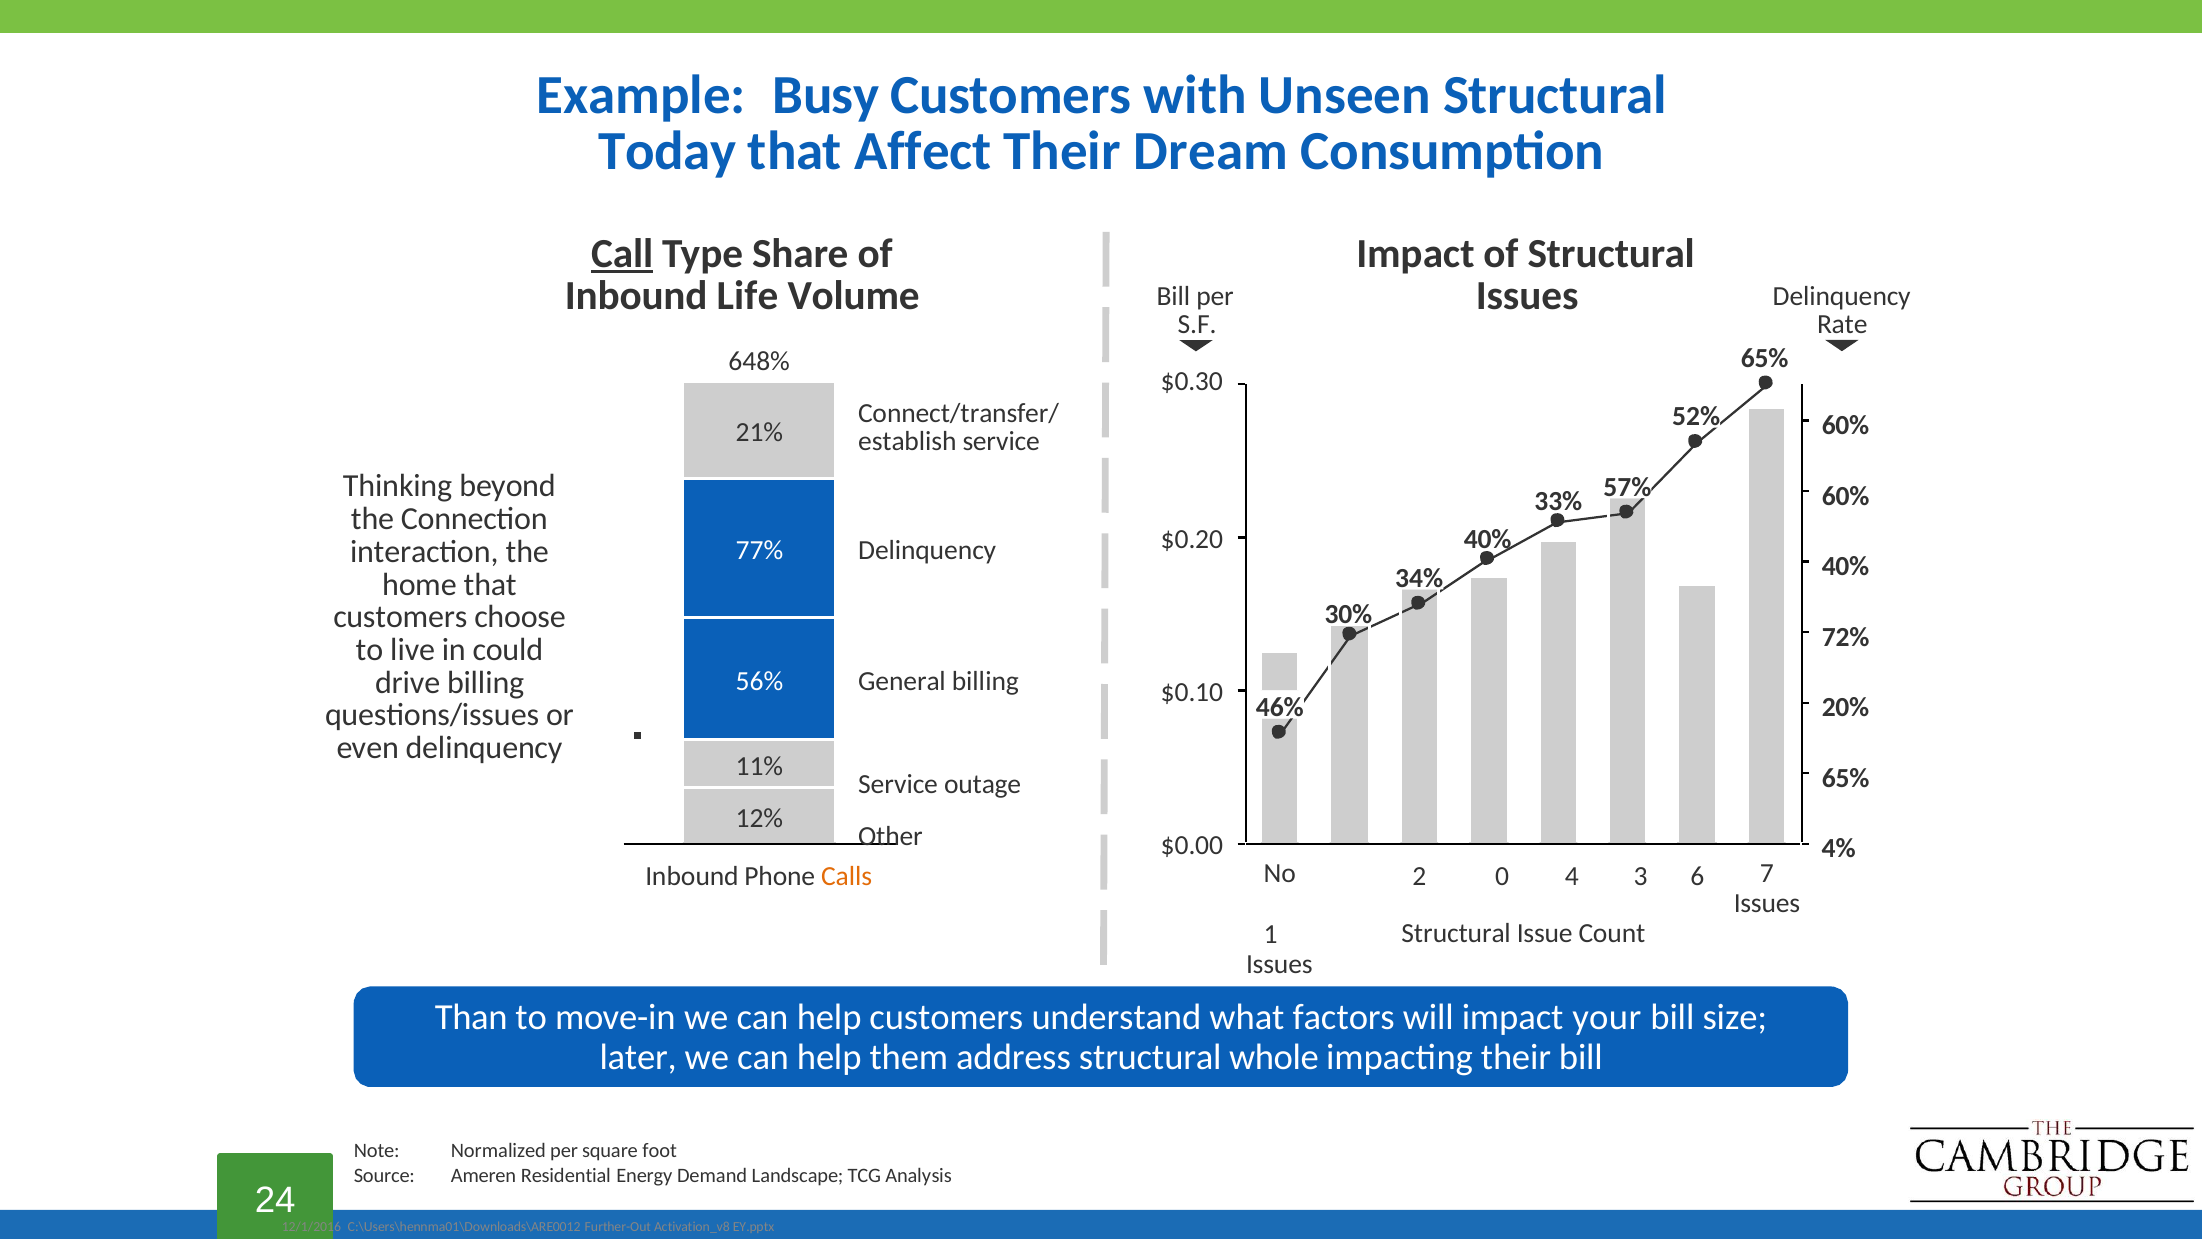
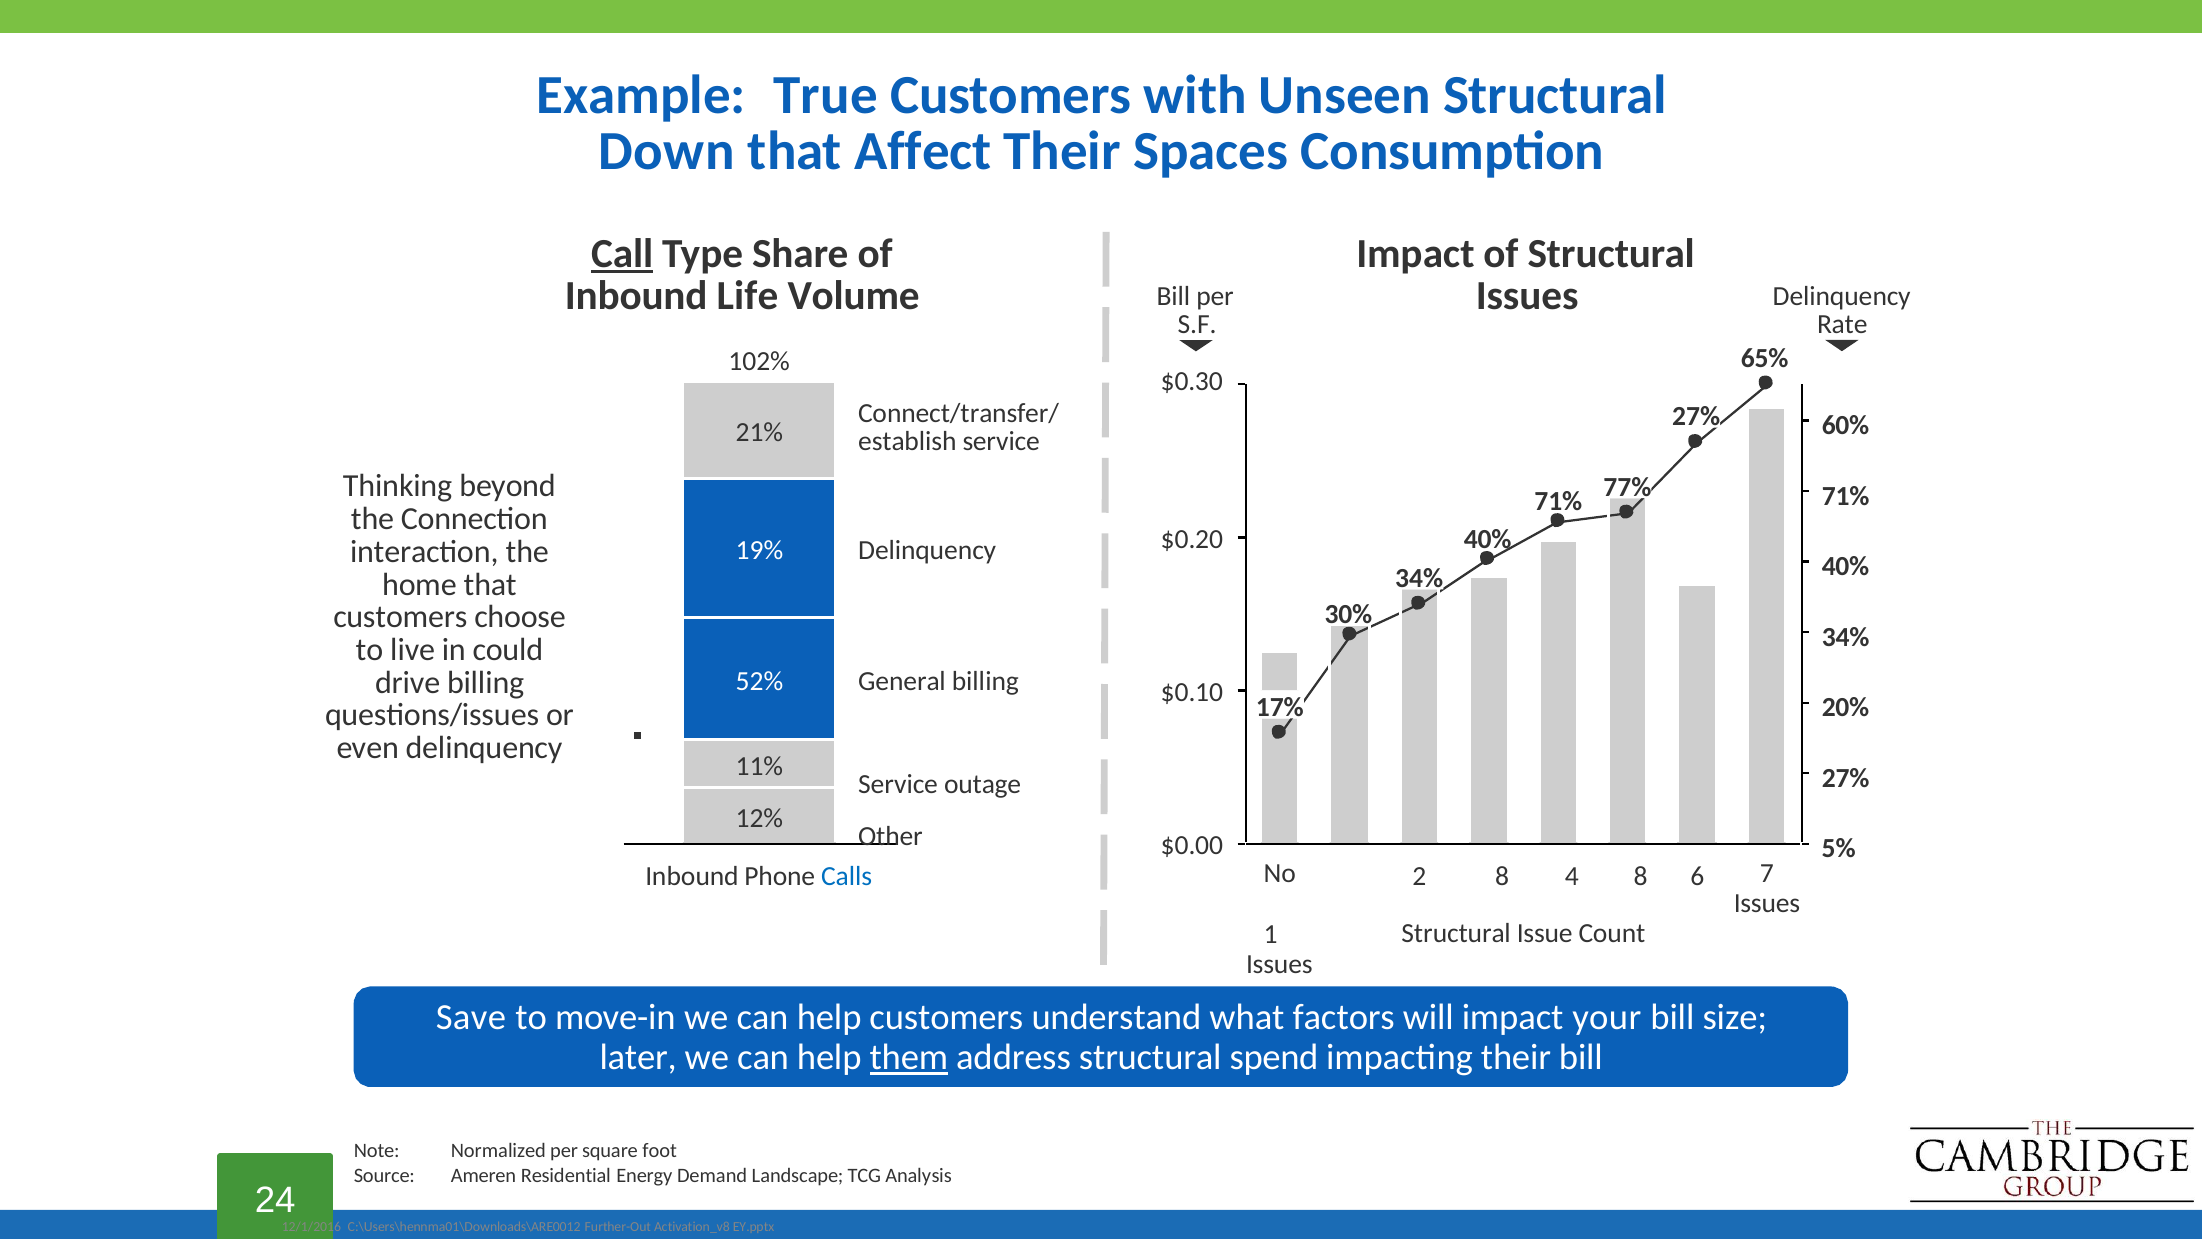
Busy: Busy -> True
Today: Today -> Down
Dream: Dream -> Spaces
648%: 648% -> 102%
52% at (1696, 416): 52% -> 27%
57%: 57% -> 77%
60% at (1846, 496): 60% -> 71%
33% at (1558, 501): 33% -> 71%
77%: 77% -> 19%
72% at (1846, 637): 72% -> 34%
56%: 56% -> 52%
46%: 46% -> 17%
65% at (1846, 778): 65% -> 27%
4%: 4% -> 5%
Calls colour: orange -> blue
2 0: 0 -> 8
4 3: 3 -> 8
Than: Than -> Save
them underline: none -> present
whole: whole -> spend
